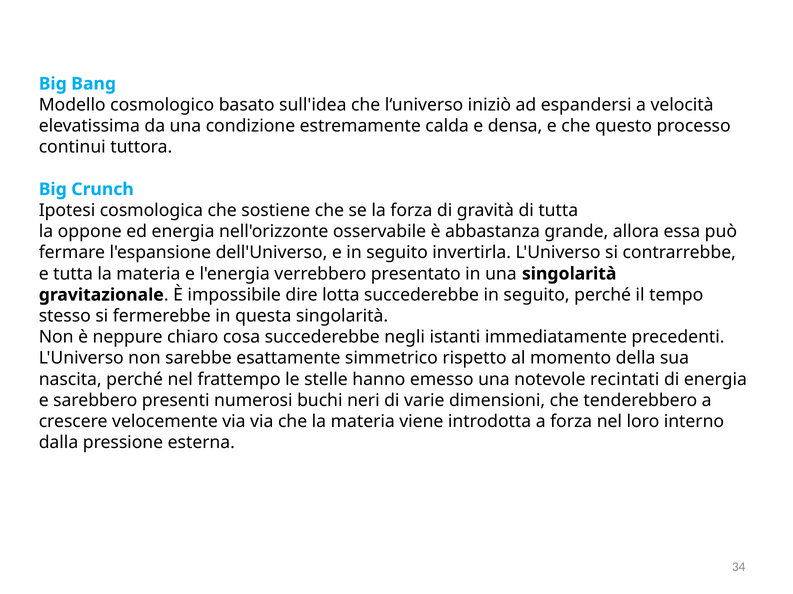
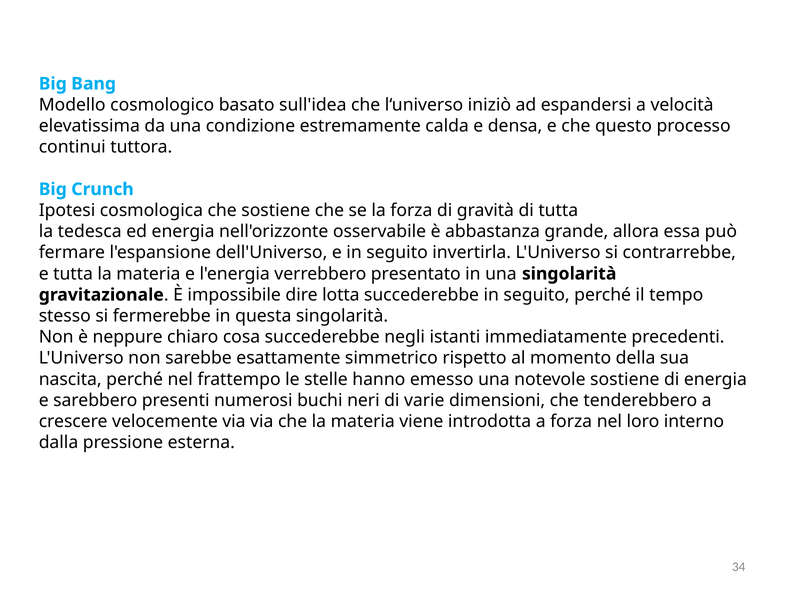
oppone: oppone -> tedesca
notevole recintati: recintati -> sostiene
